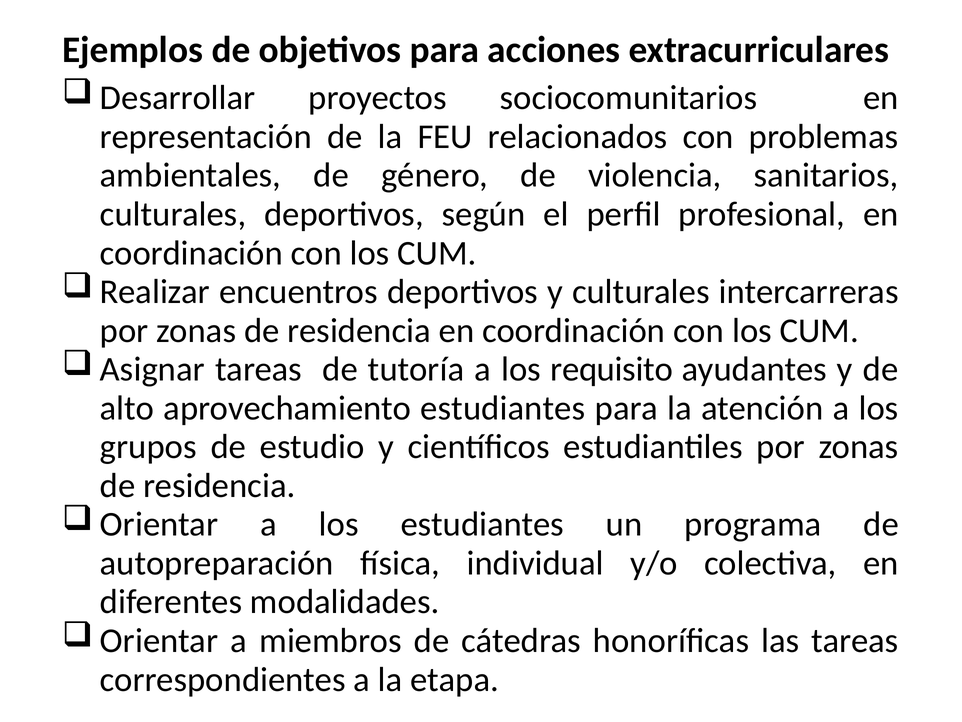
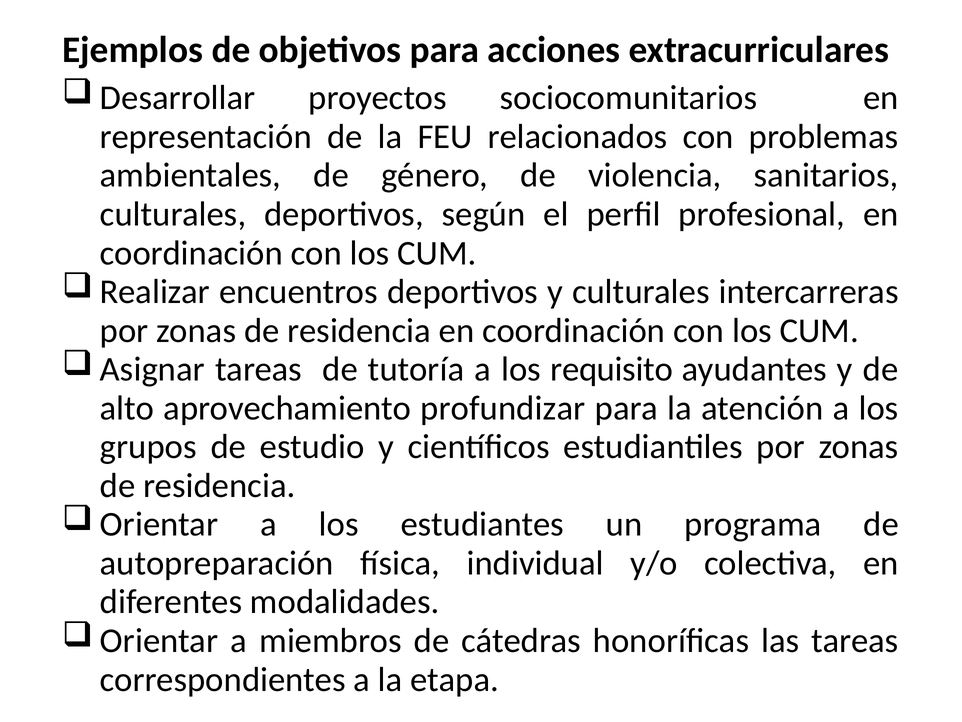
aprovechamiento estudiantes: estudiantes -> profundizar
